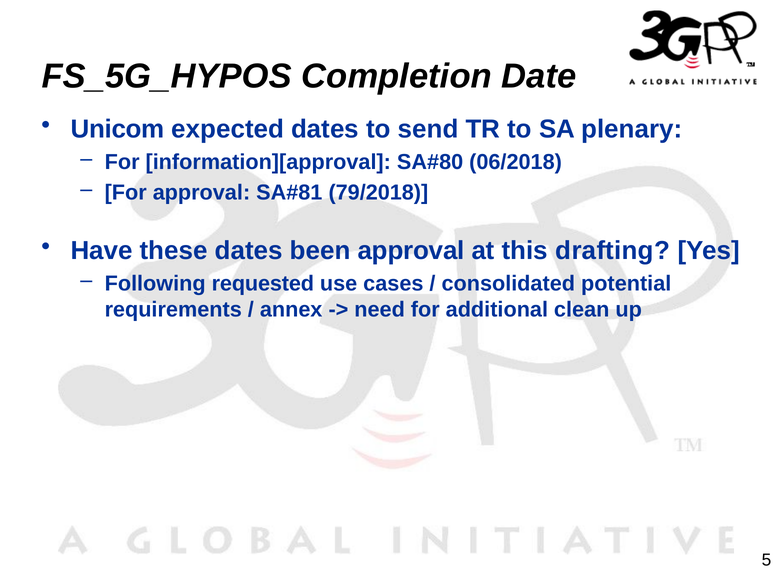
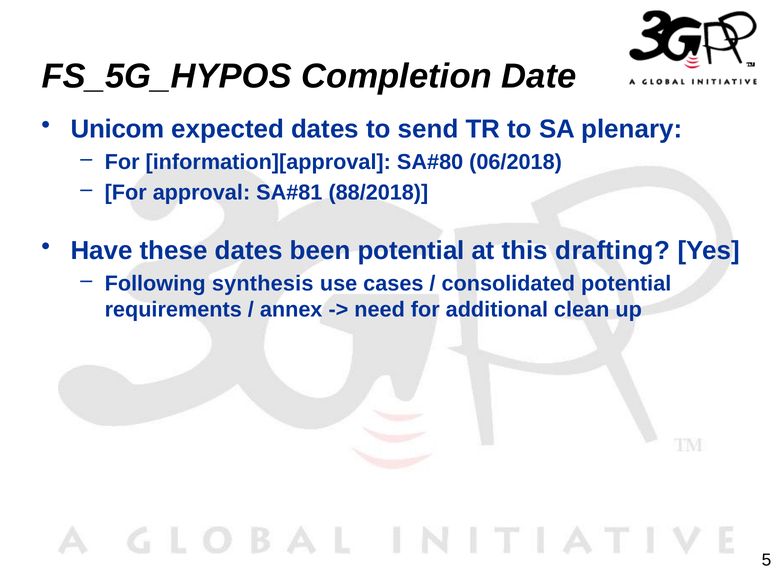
79/2018: 79/2018 -> 88/2018
been approval: approval -> potential
requested: requested -> synthesis
